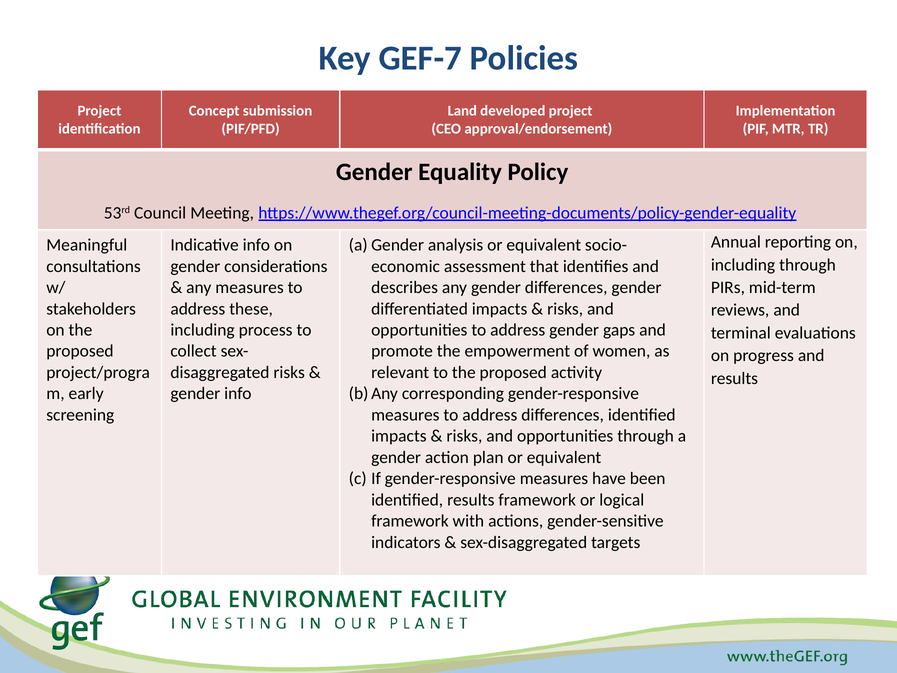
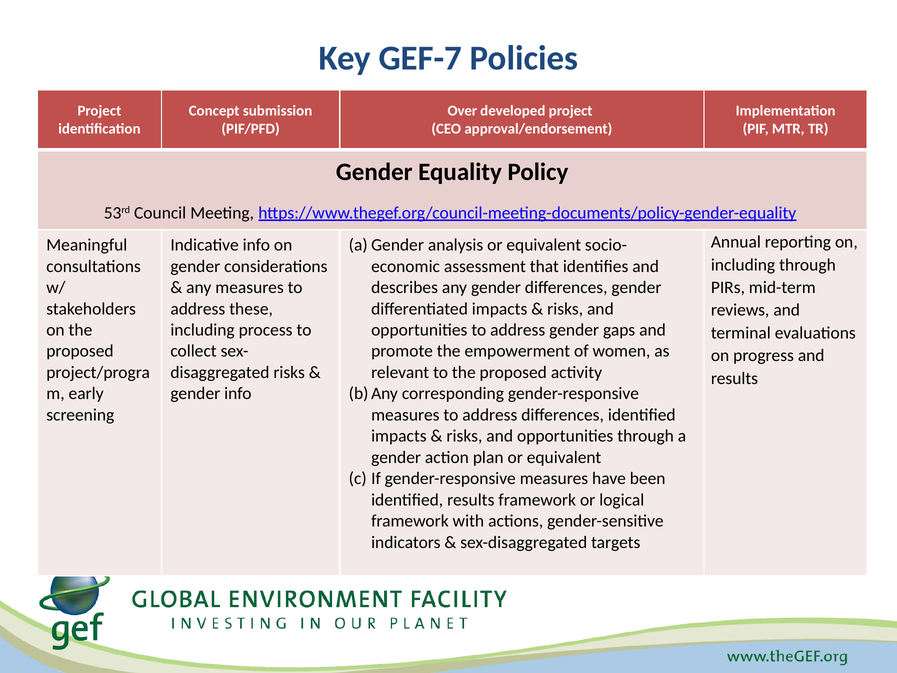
Land: Land -> Over
